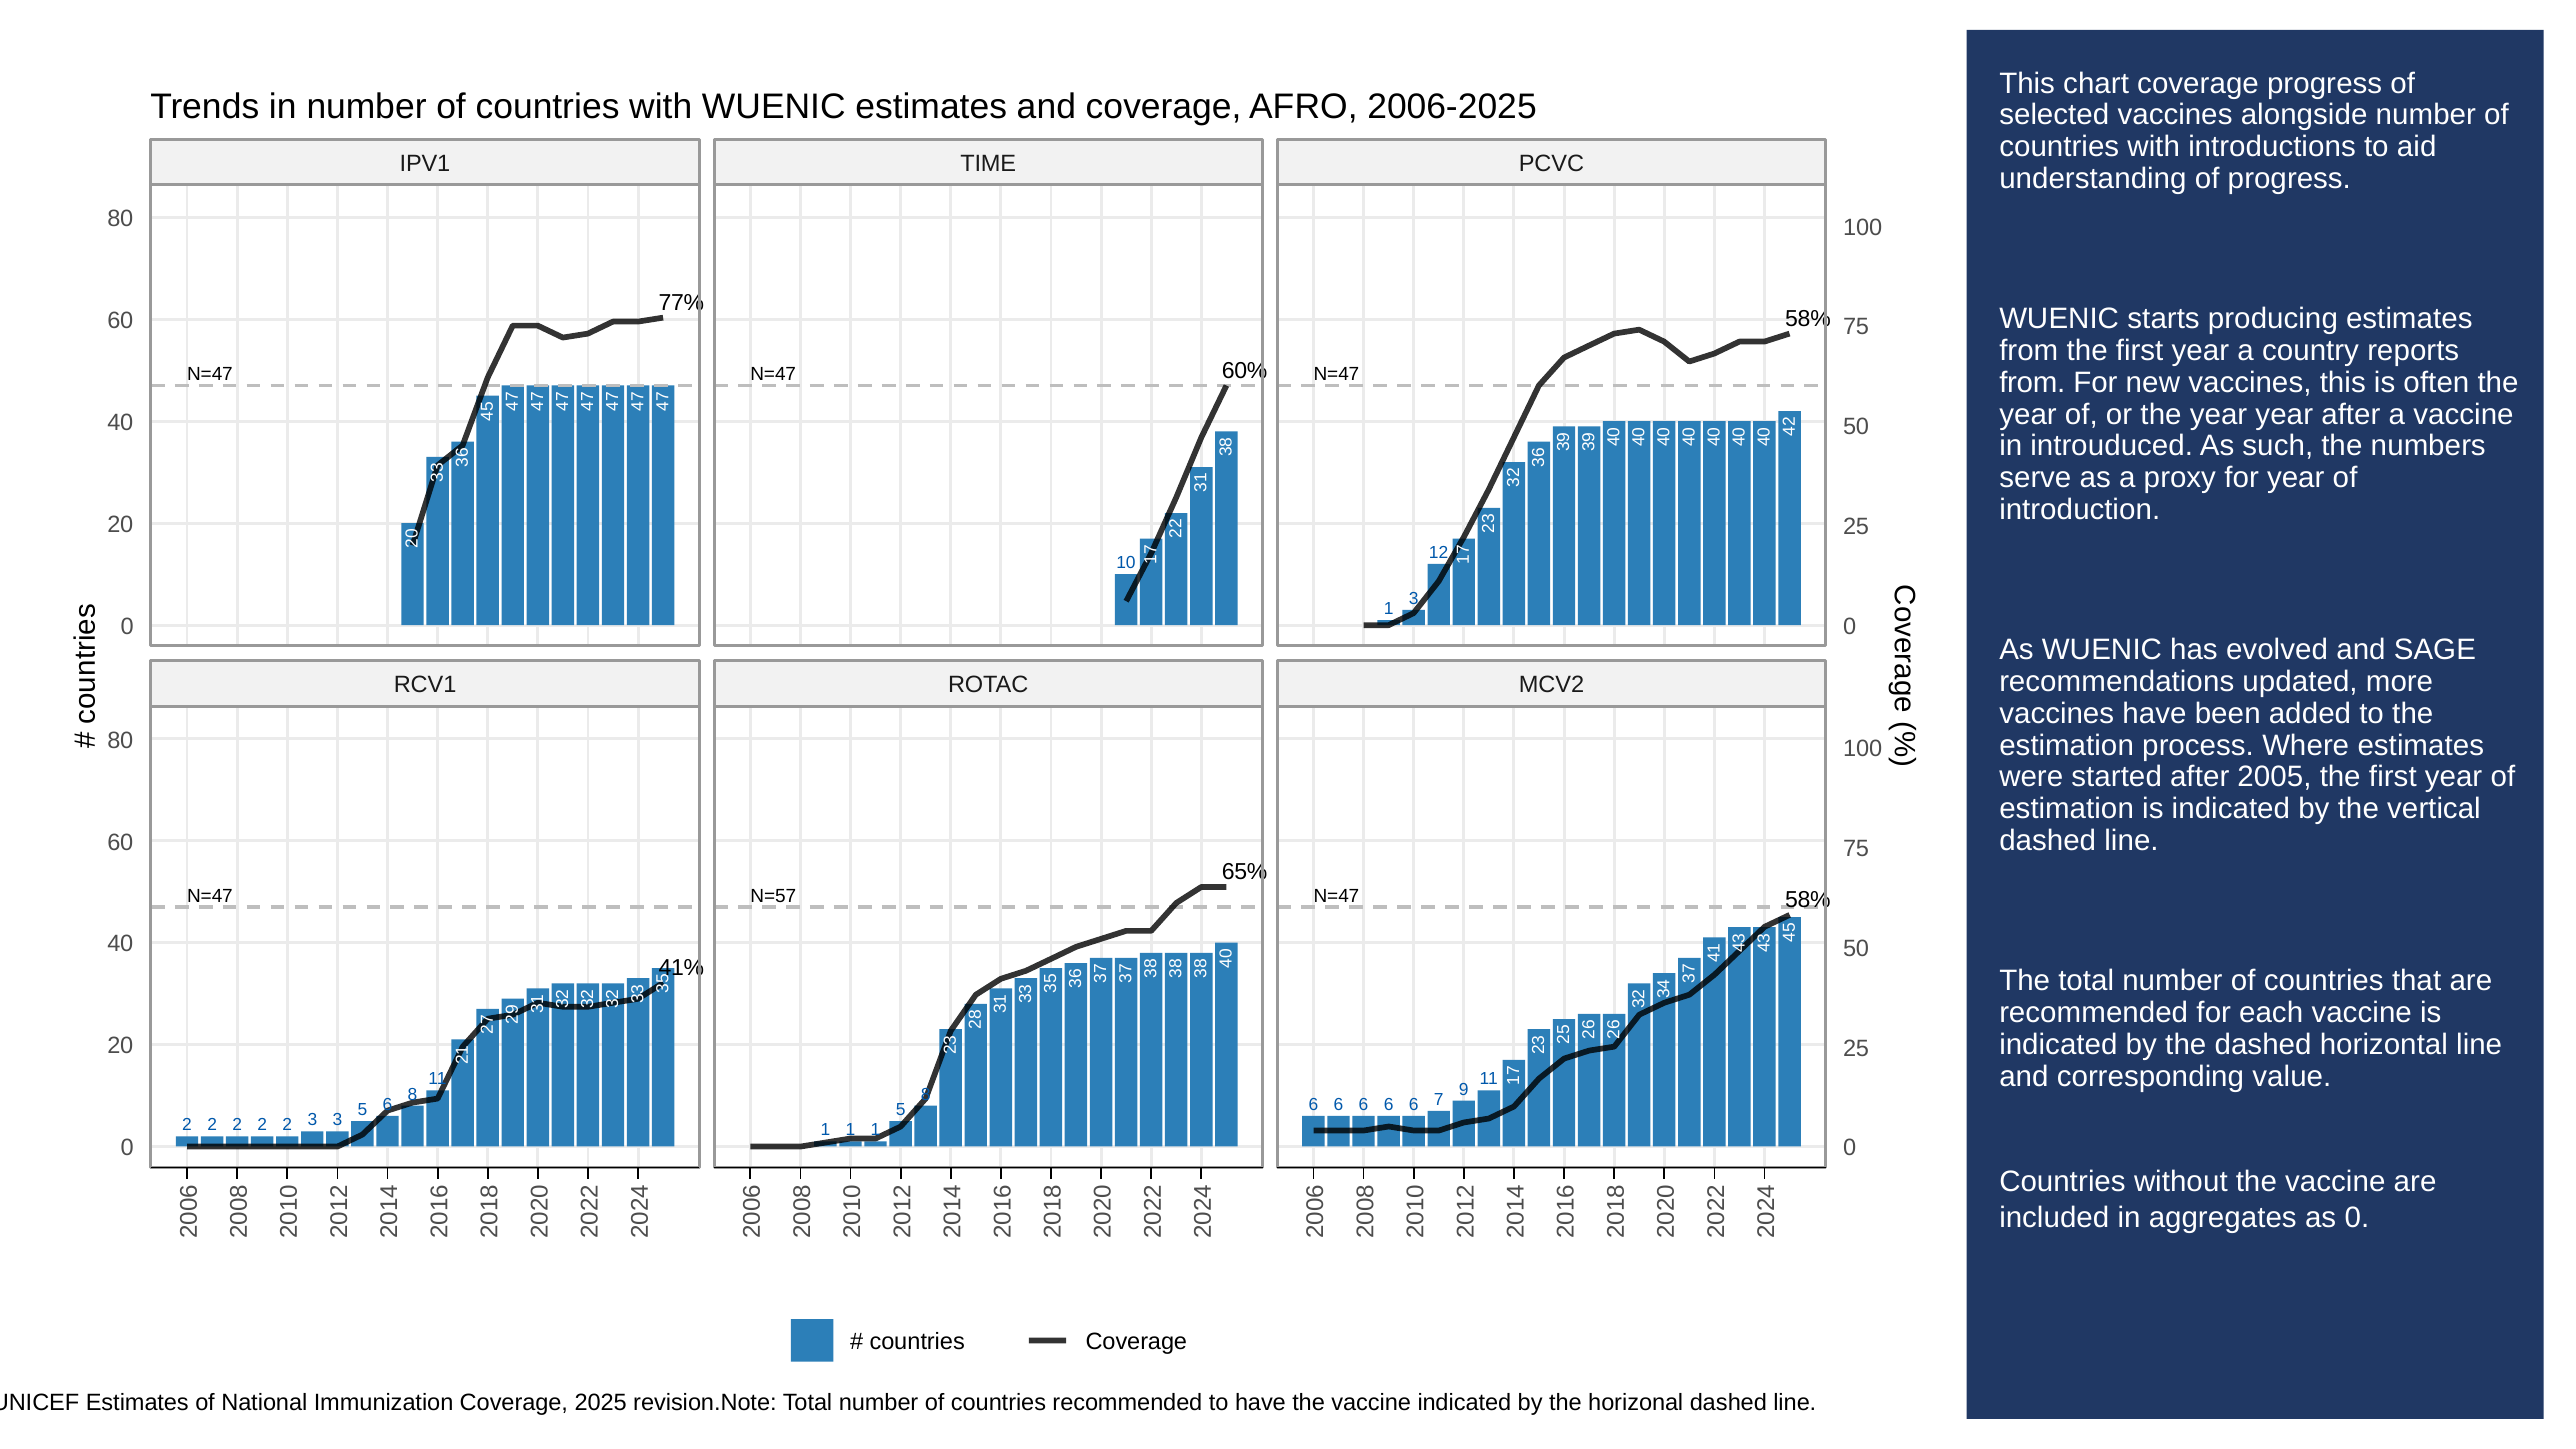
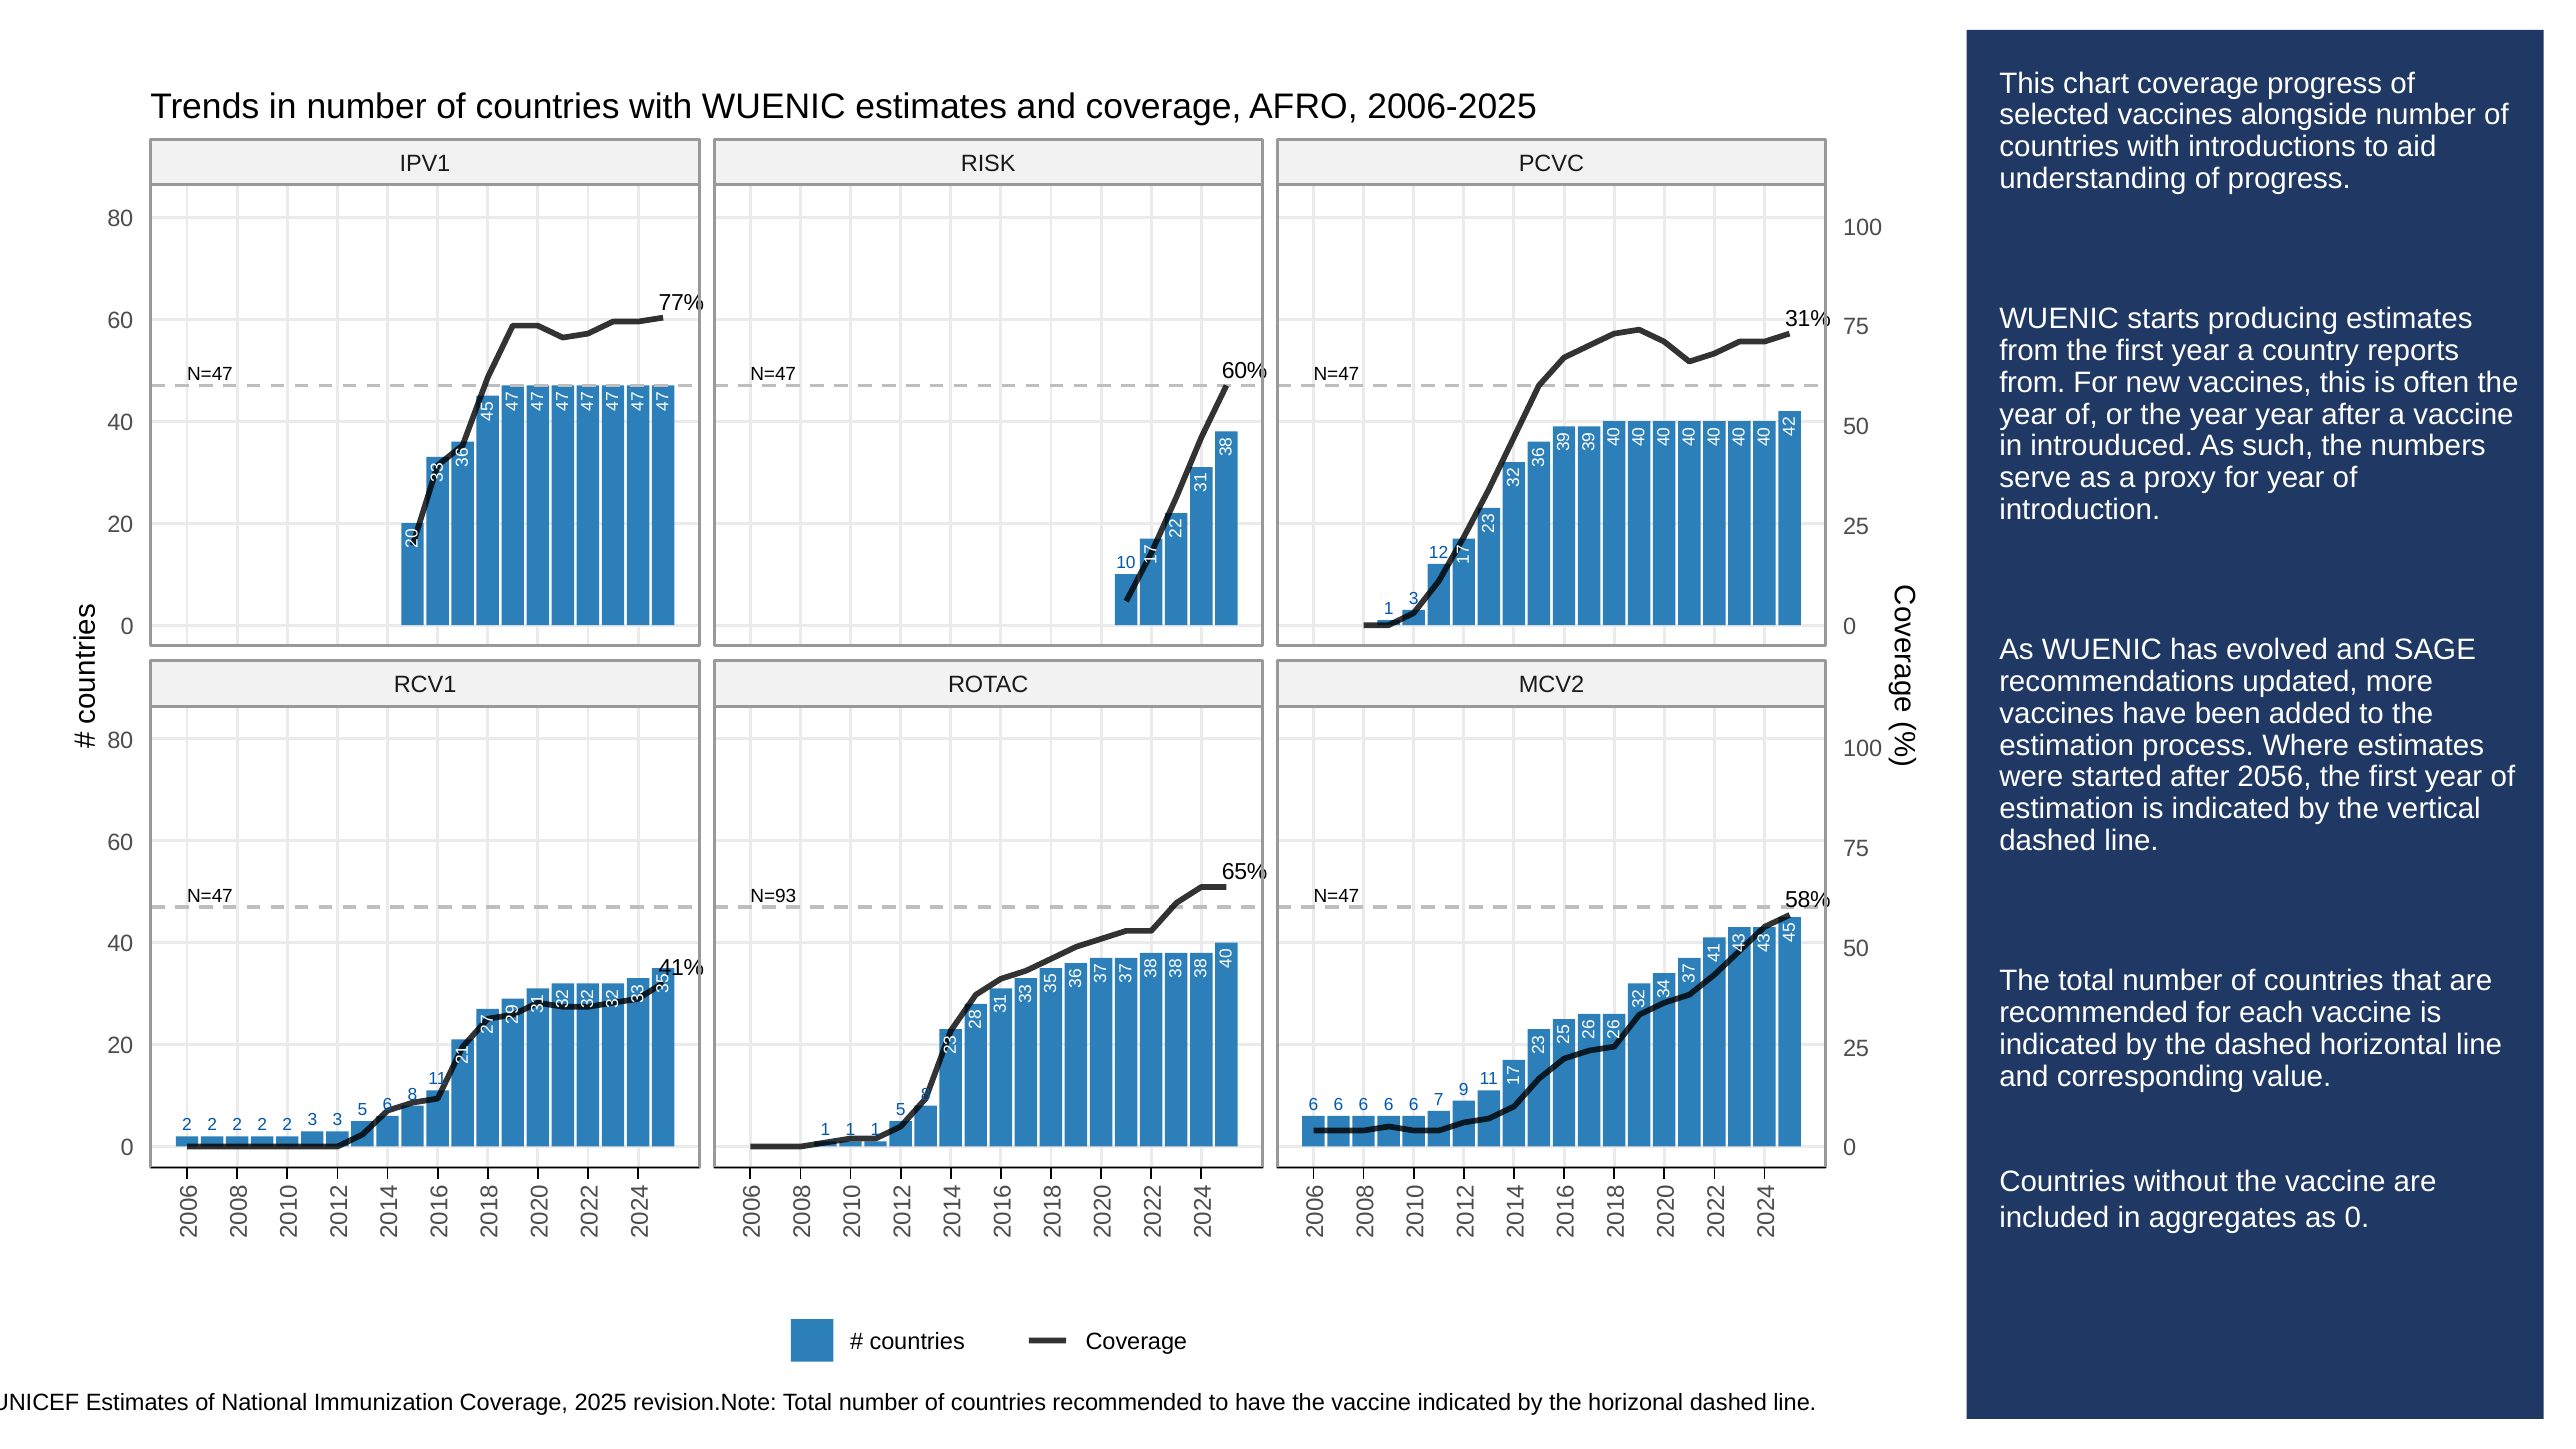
TIME: TIME -> RISK
58% at (1808, 319): 58% -> 31%
2005: 2005 -> 2056
N=57: N=57 -> N=93
